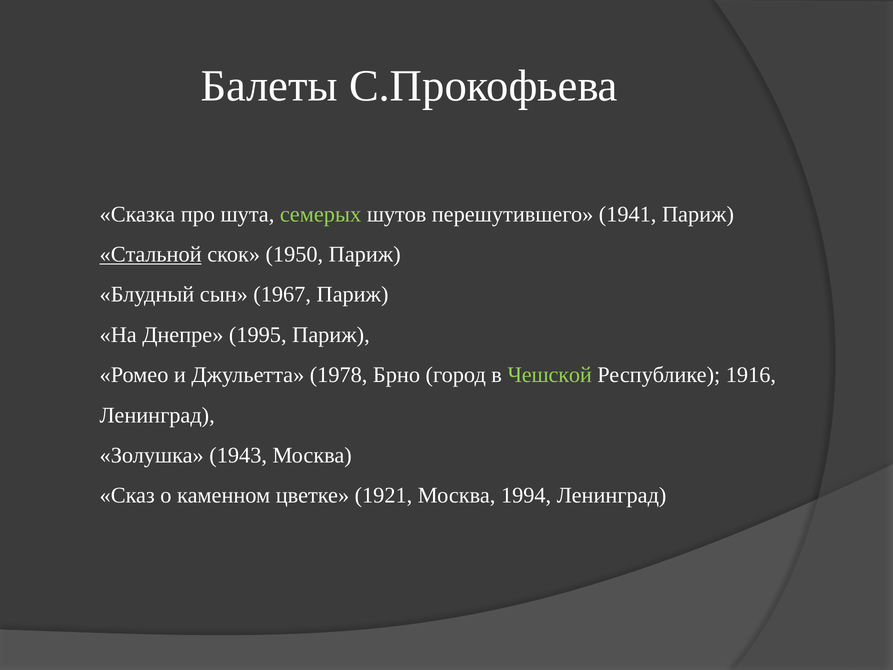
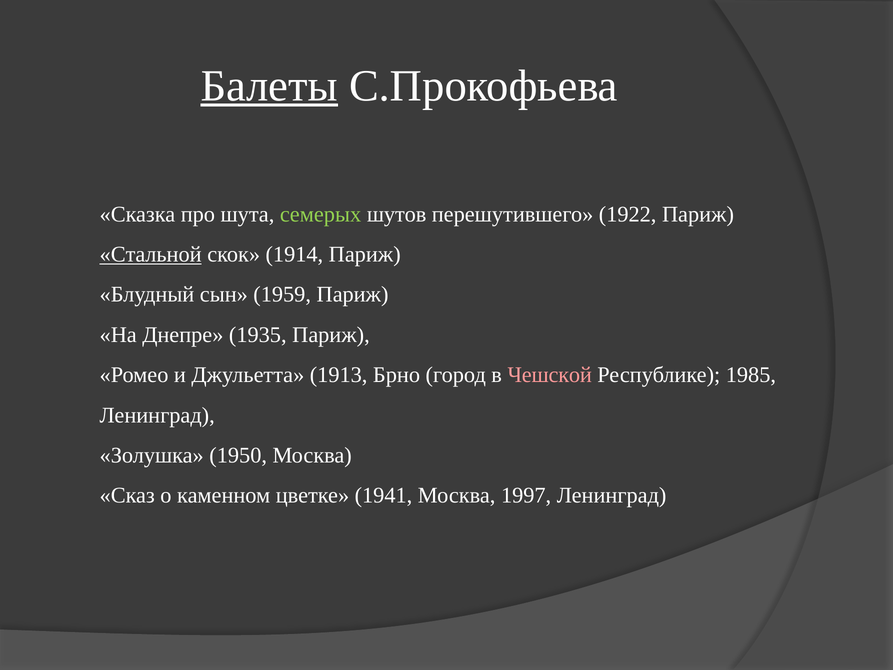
Балеты underline: none -> present
1941: 1941 -> 1922
1950: 1950 -> 1914
1967: 1967 -> 1959
1995: 1995 -> 1935
1978: 1978 -> 1913
Чешской colour: light green -> pink
1916: 1916 -> 1985
1943: 1943 -> 1950
1921: 1921 -> 1941
1994: 1994 -> 1997
